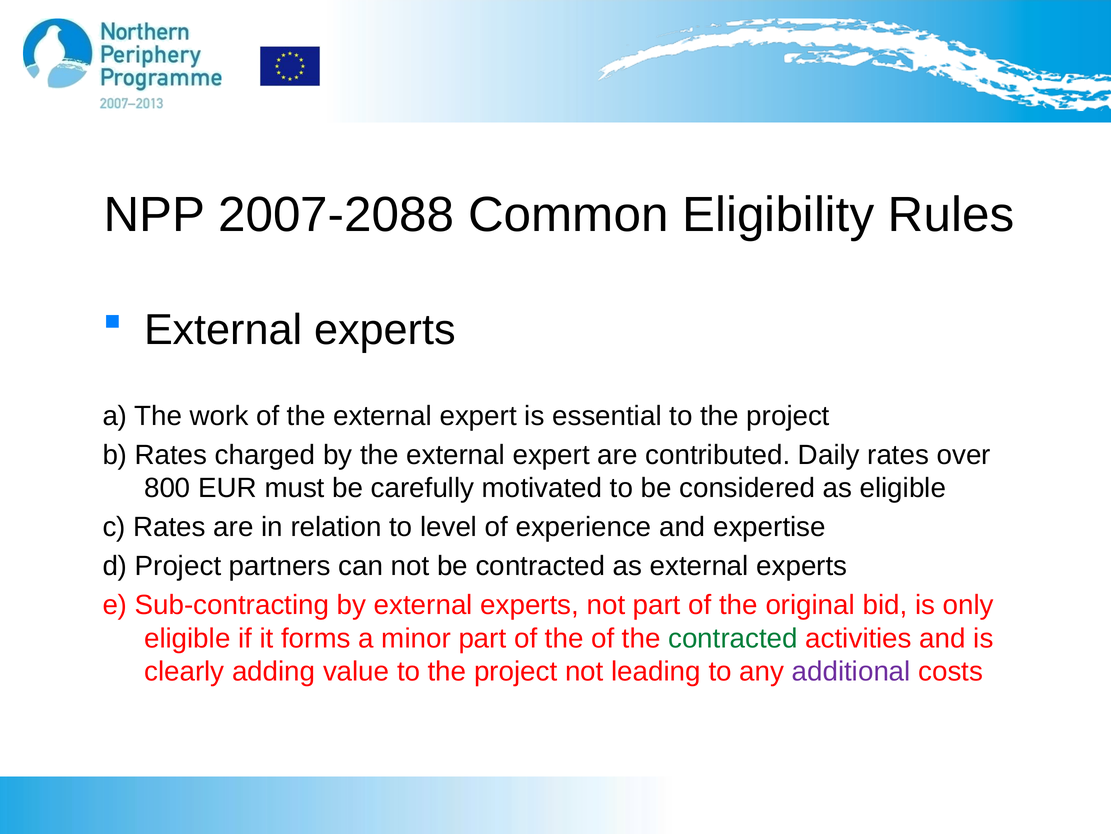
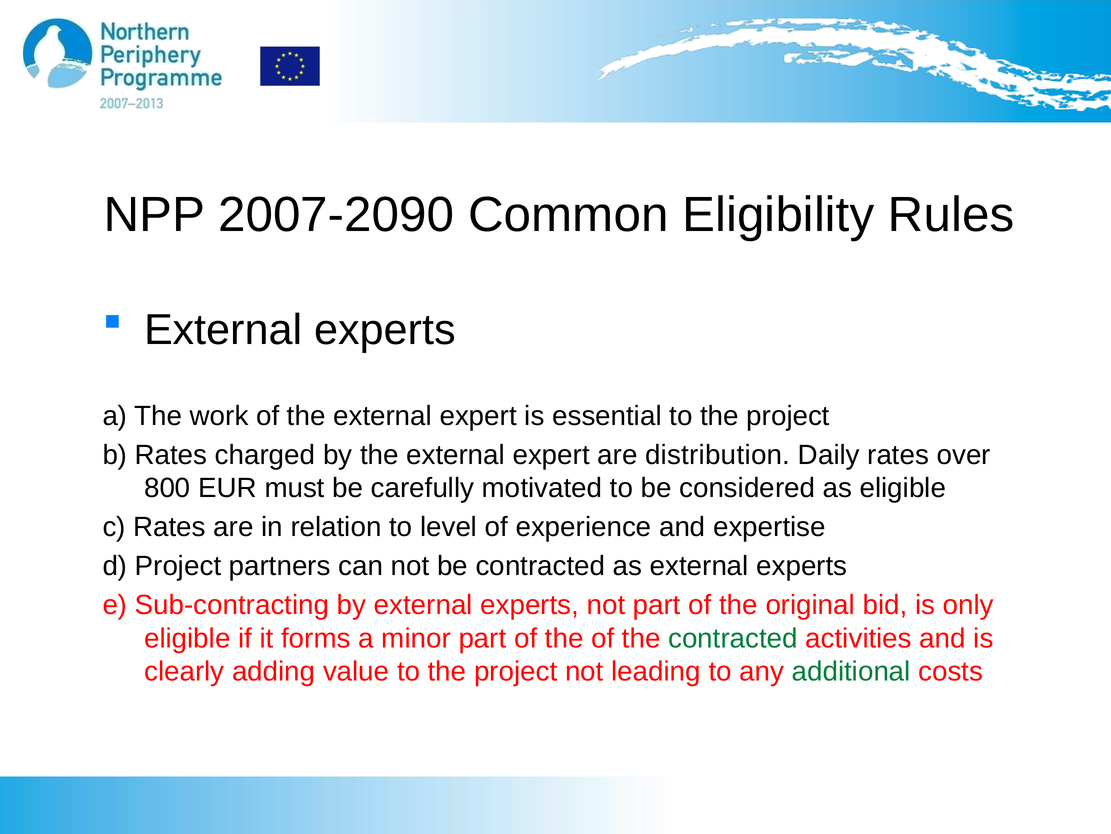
2007-2088: 2007-2088 -> 2007-2090
contributed: contributed -> distribution
additional colour: purple -> green
